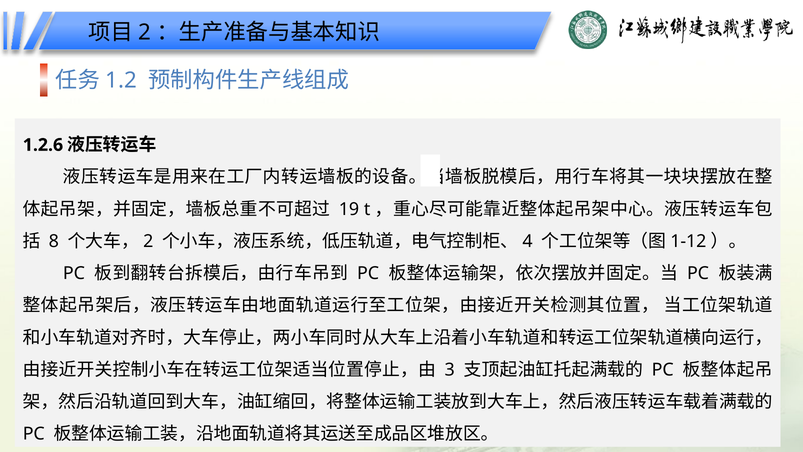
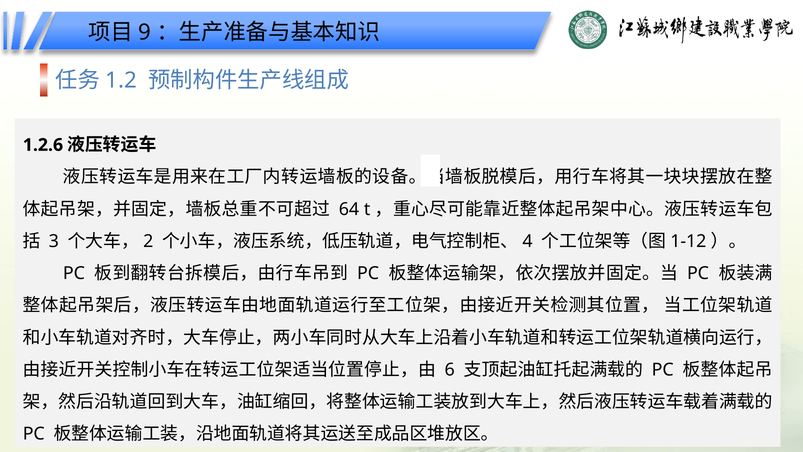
2: 2 -> 9
19: 19 -> 64
8: 8 -> 3
3: 3 -> 6
